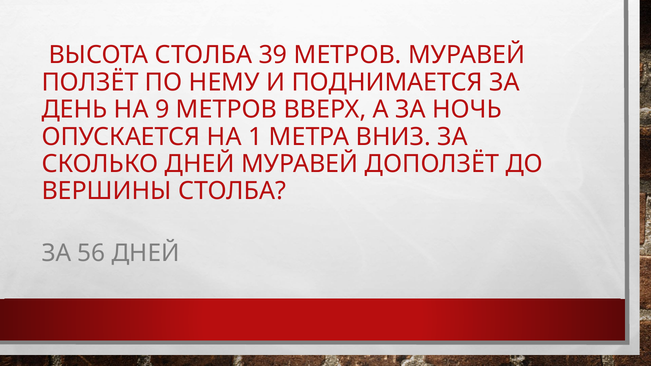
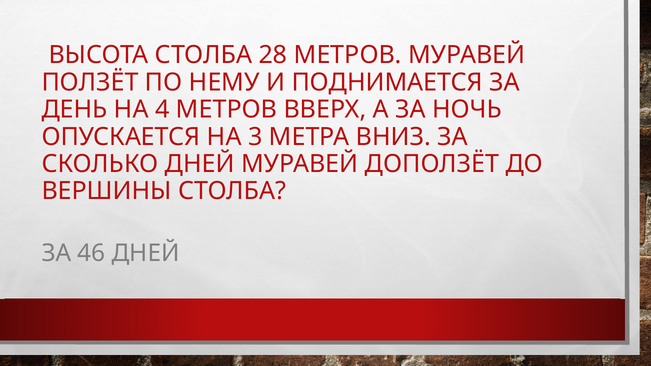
39: 39 -> 28
9: 9 -> 4
1: 1 -> 3
56: 56 -> 46
